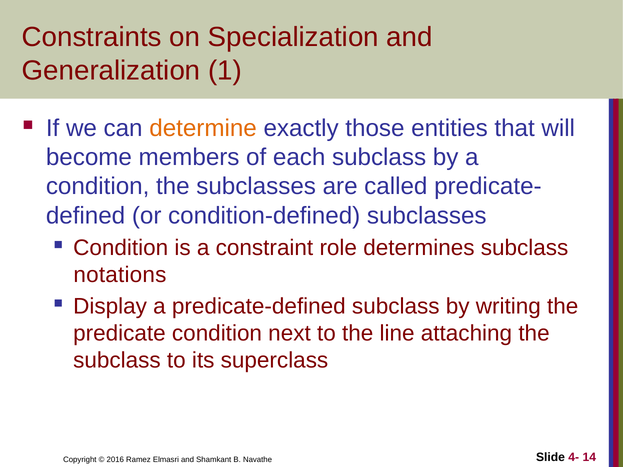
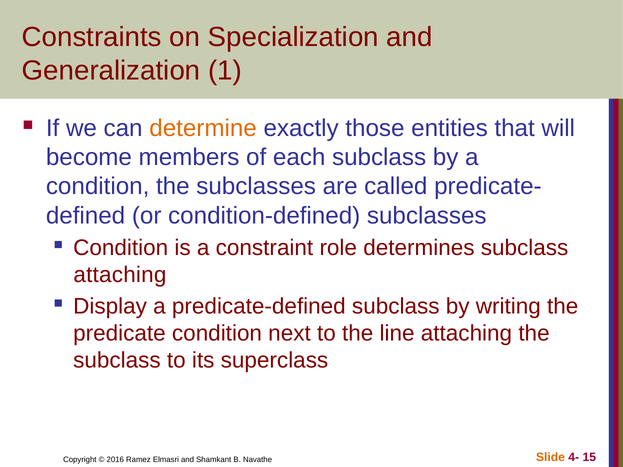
notations at (120, 275): notations -> attaching
Slide colour: black -> orange
14: 14 -> 15
